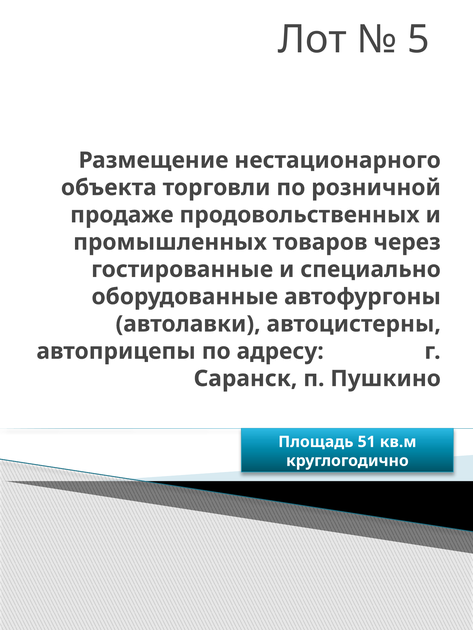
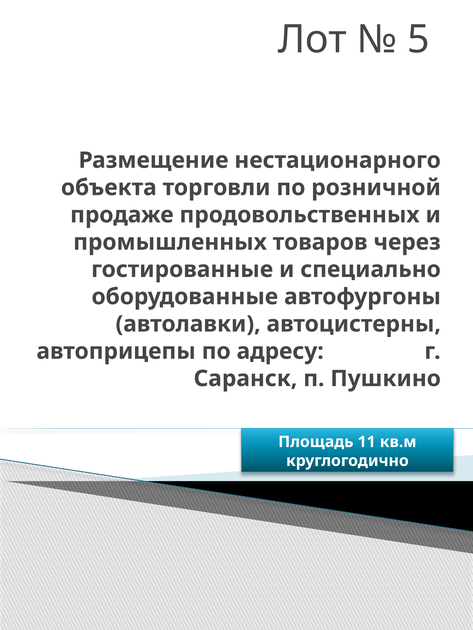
51: 51 -> 11
